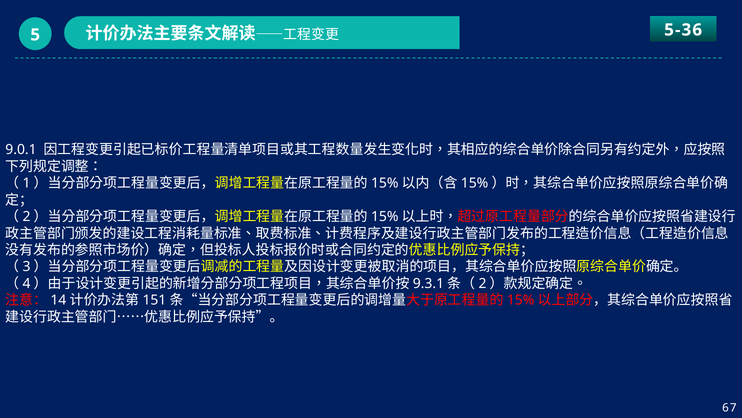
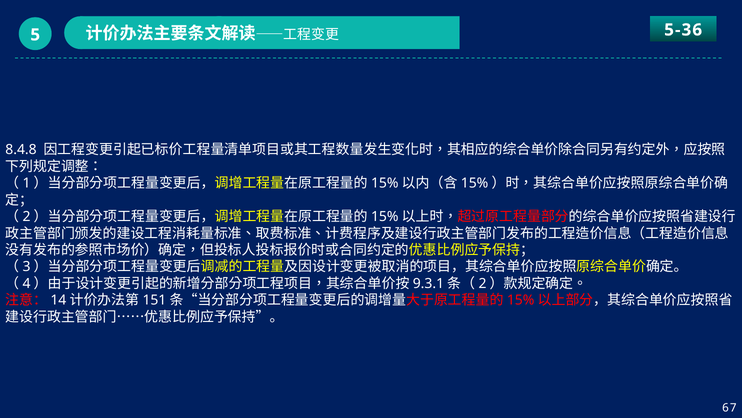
9.0.1: 9.0.1 -> 8.4.8
